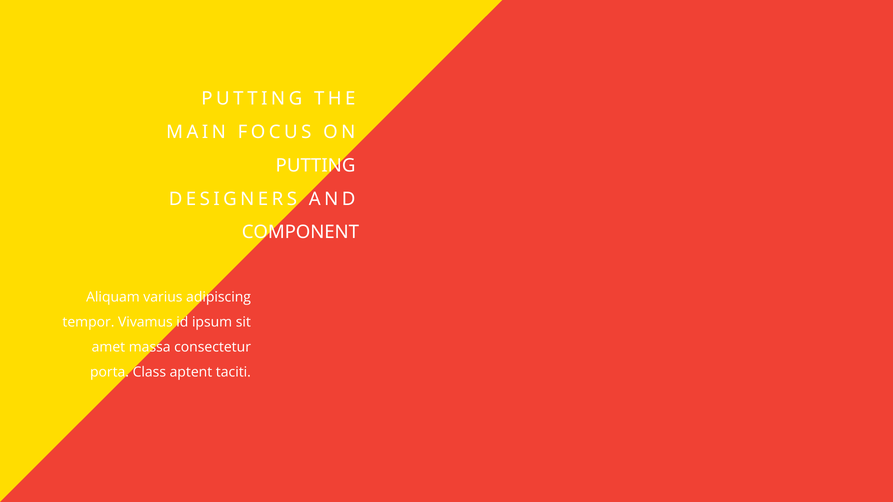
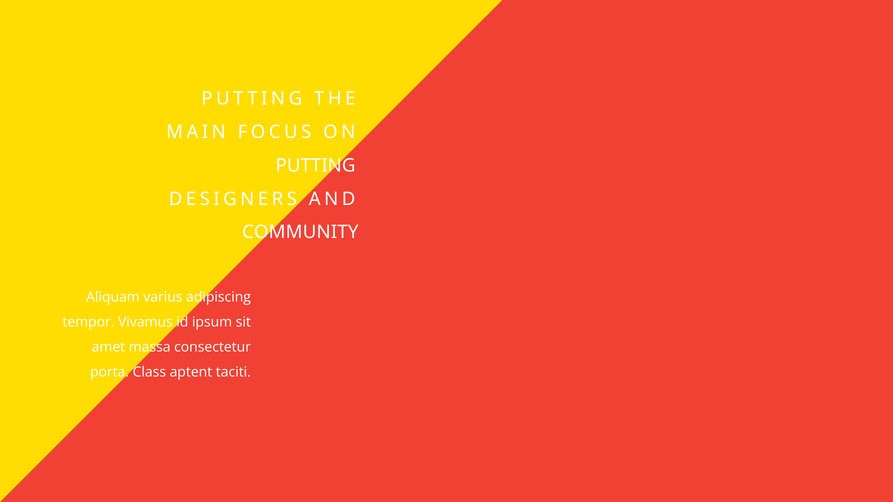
COMPONENT: COMPONENT -> COMMUNITY
